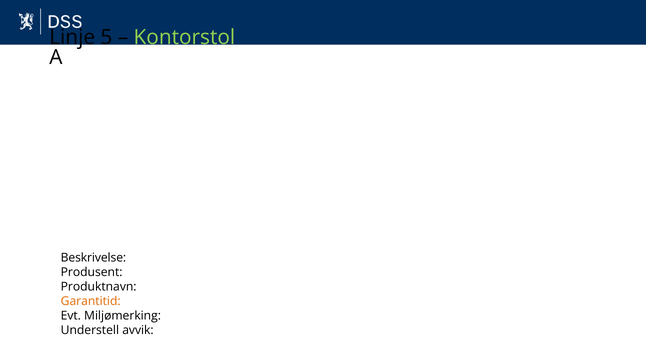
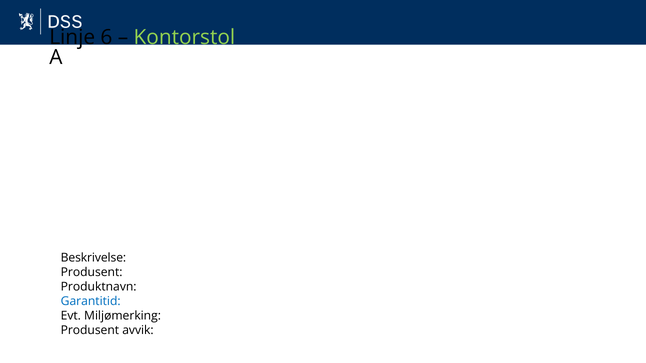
5: 5 -> 6
Garantitid colour: orange -> blue
Understell at (90, 331): Understell -> Produsent
